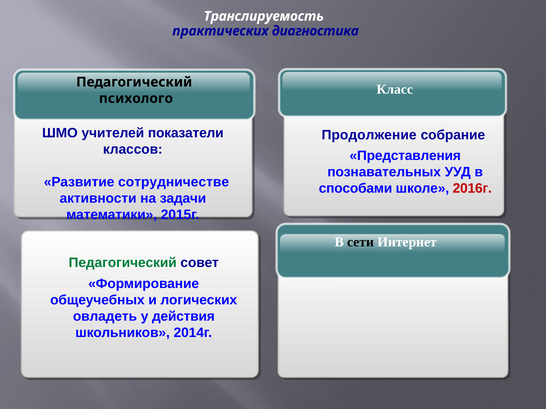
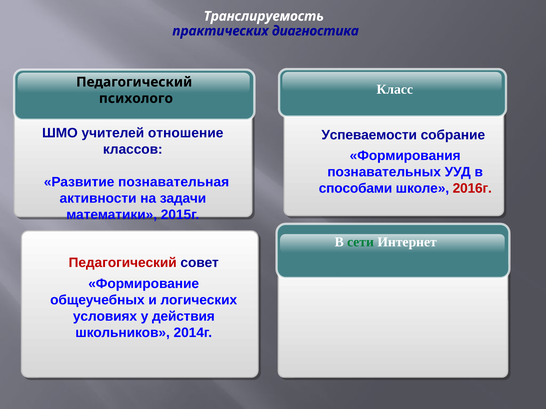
показатели: показатели -> отношение
Продолжение: Продолжение -> Успеваемости
Представления: Представления -> Формирования
сотрудничестве: сотрудничестве -> познавательная
сети colour: black -> green
Педагогический at (123, 263) colour: green -> red
овладеть: овладеть -> условиях
